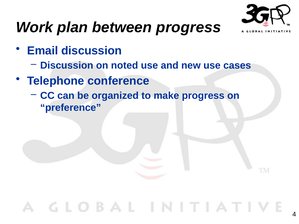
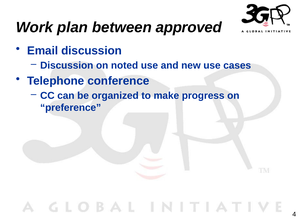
between progress: progress -> approved
